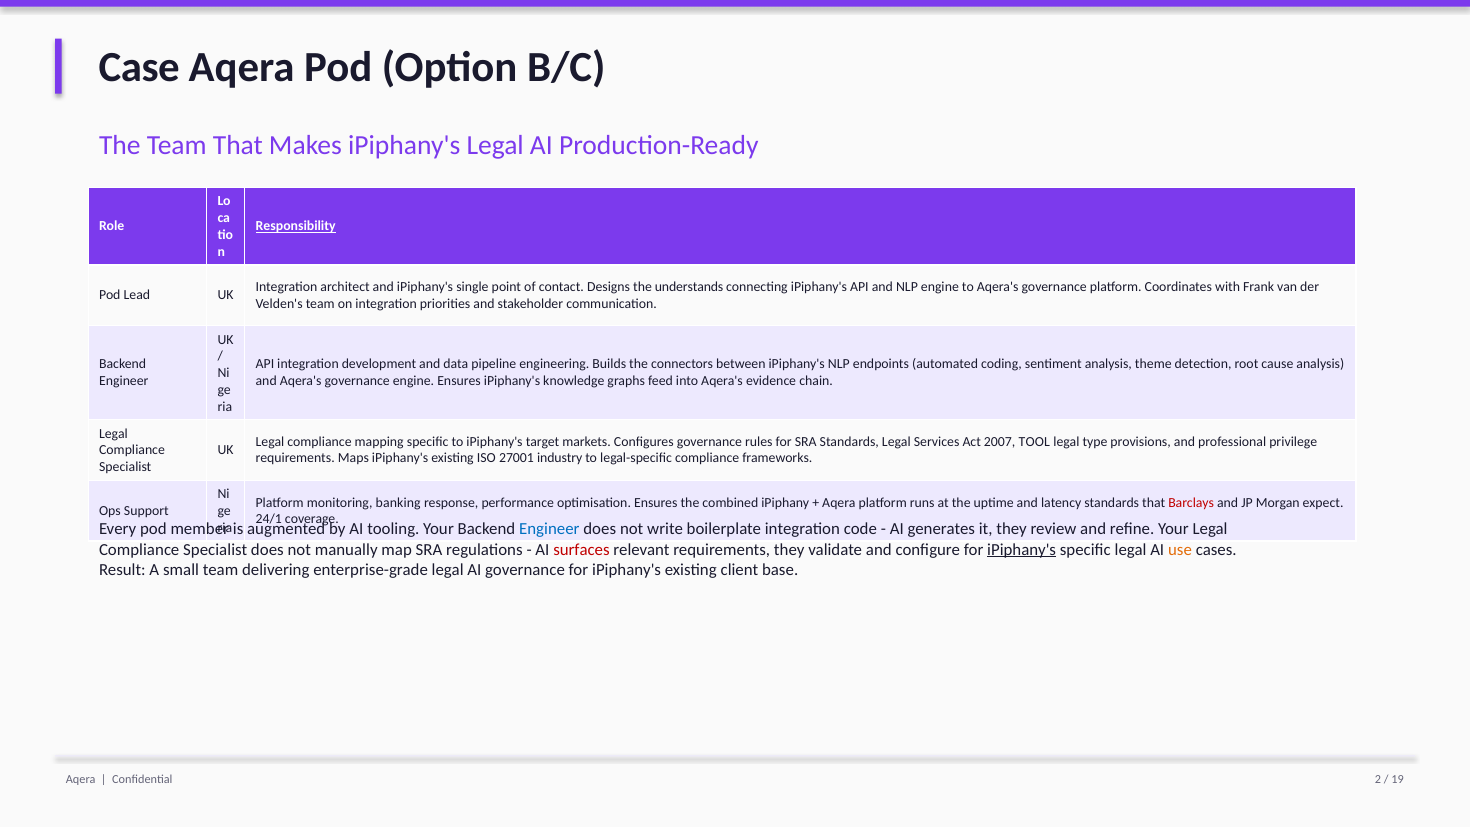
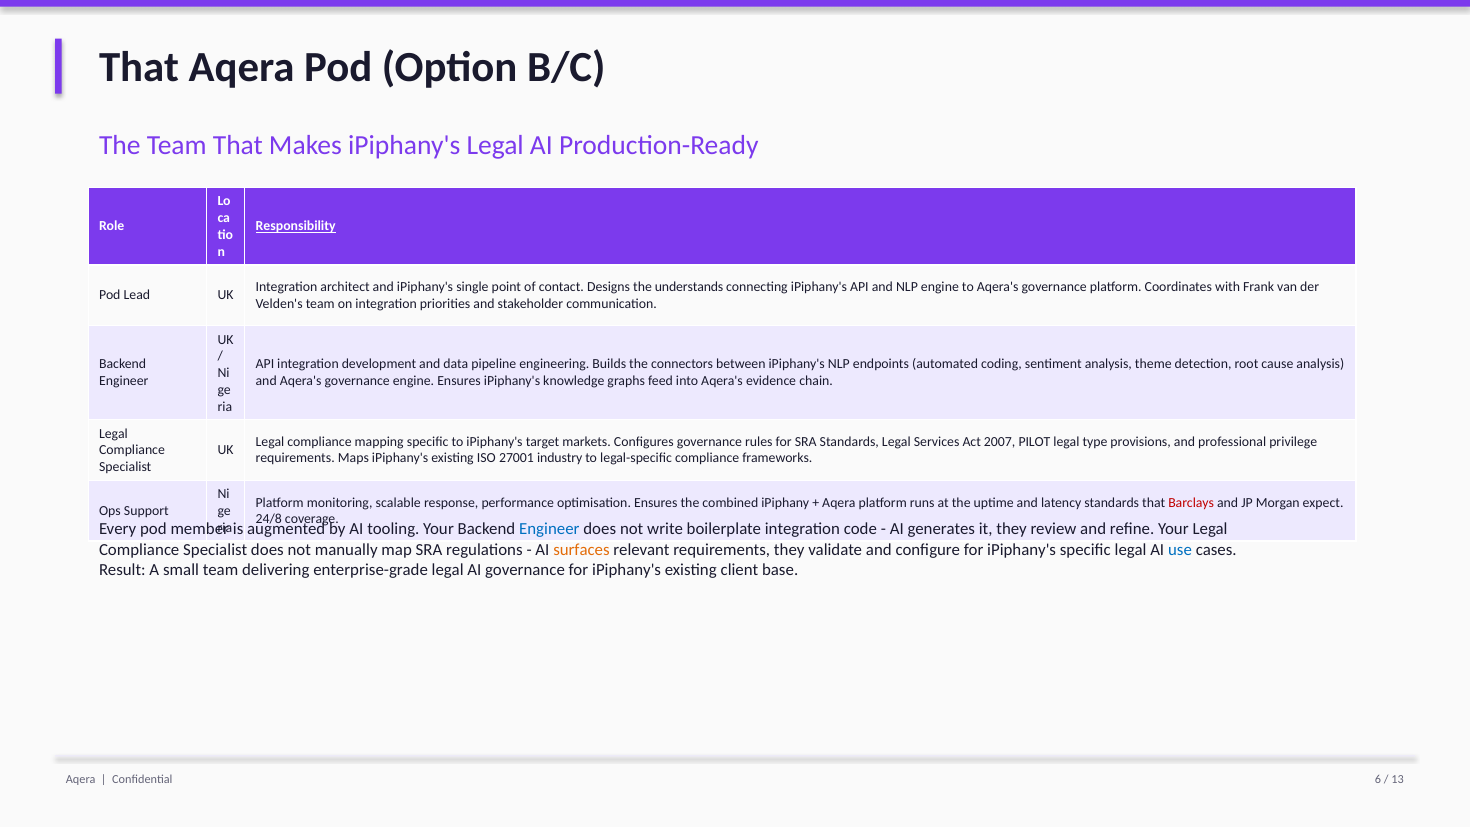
Case at (139, 67): Case -> That
TOOL: TOOL -> PILOT
banking: banking -> scalable
24/1: 24/1 -> 24/8
surfaces colour: red -> orange
iPiphany's at (1022, 550) underline: present -> none
use colour: orange -> blue
2: 2 -> 6
19: 19 -> 13
